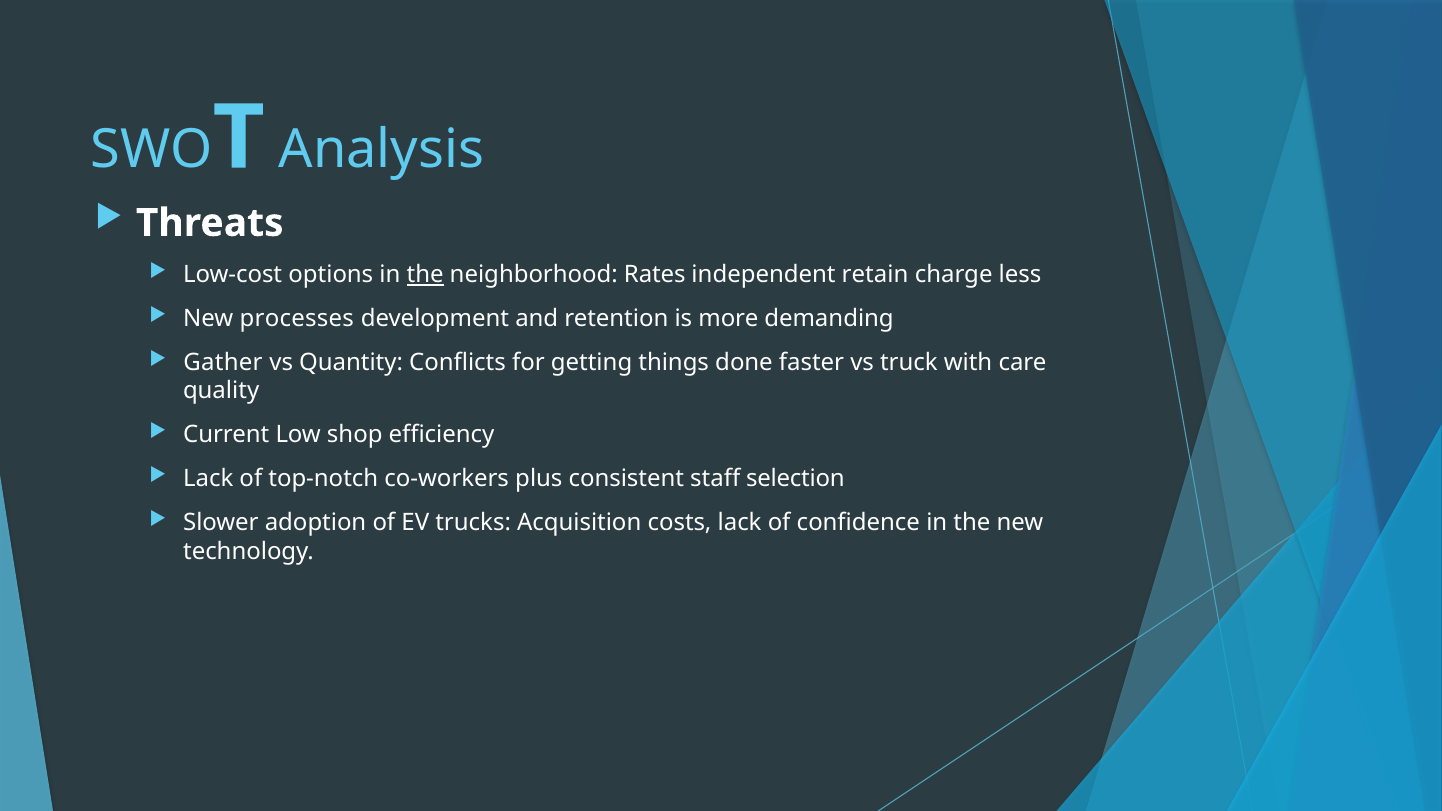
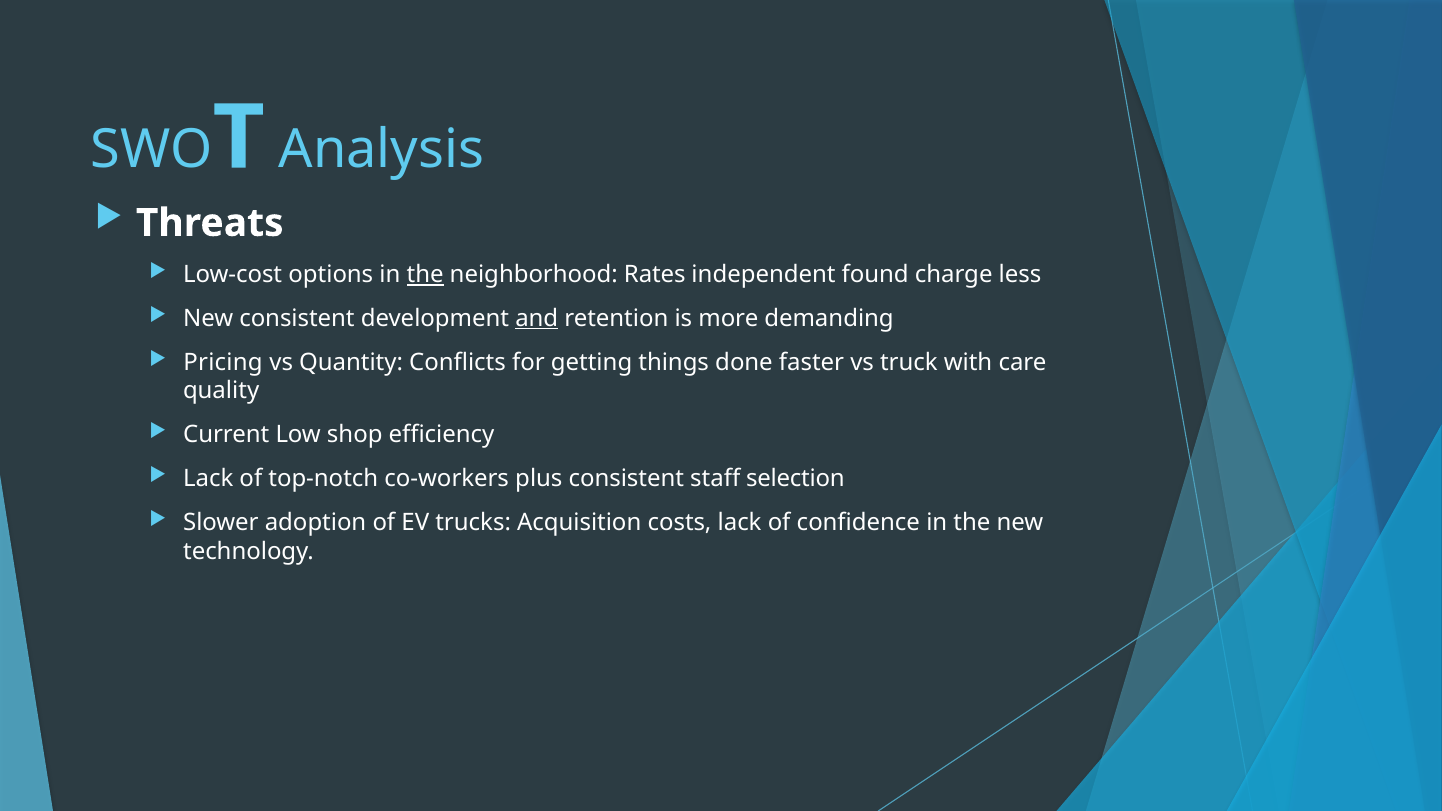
retain: retain -> found
New processes: processes -> consistent
and underline: none -> present
Gather: Gather -> Pricing
